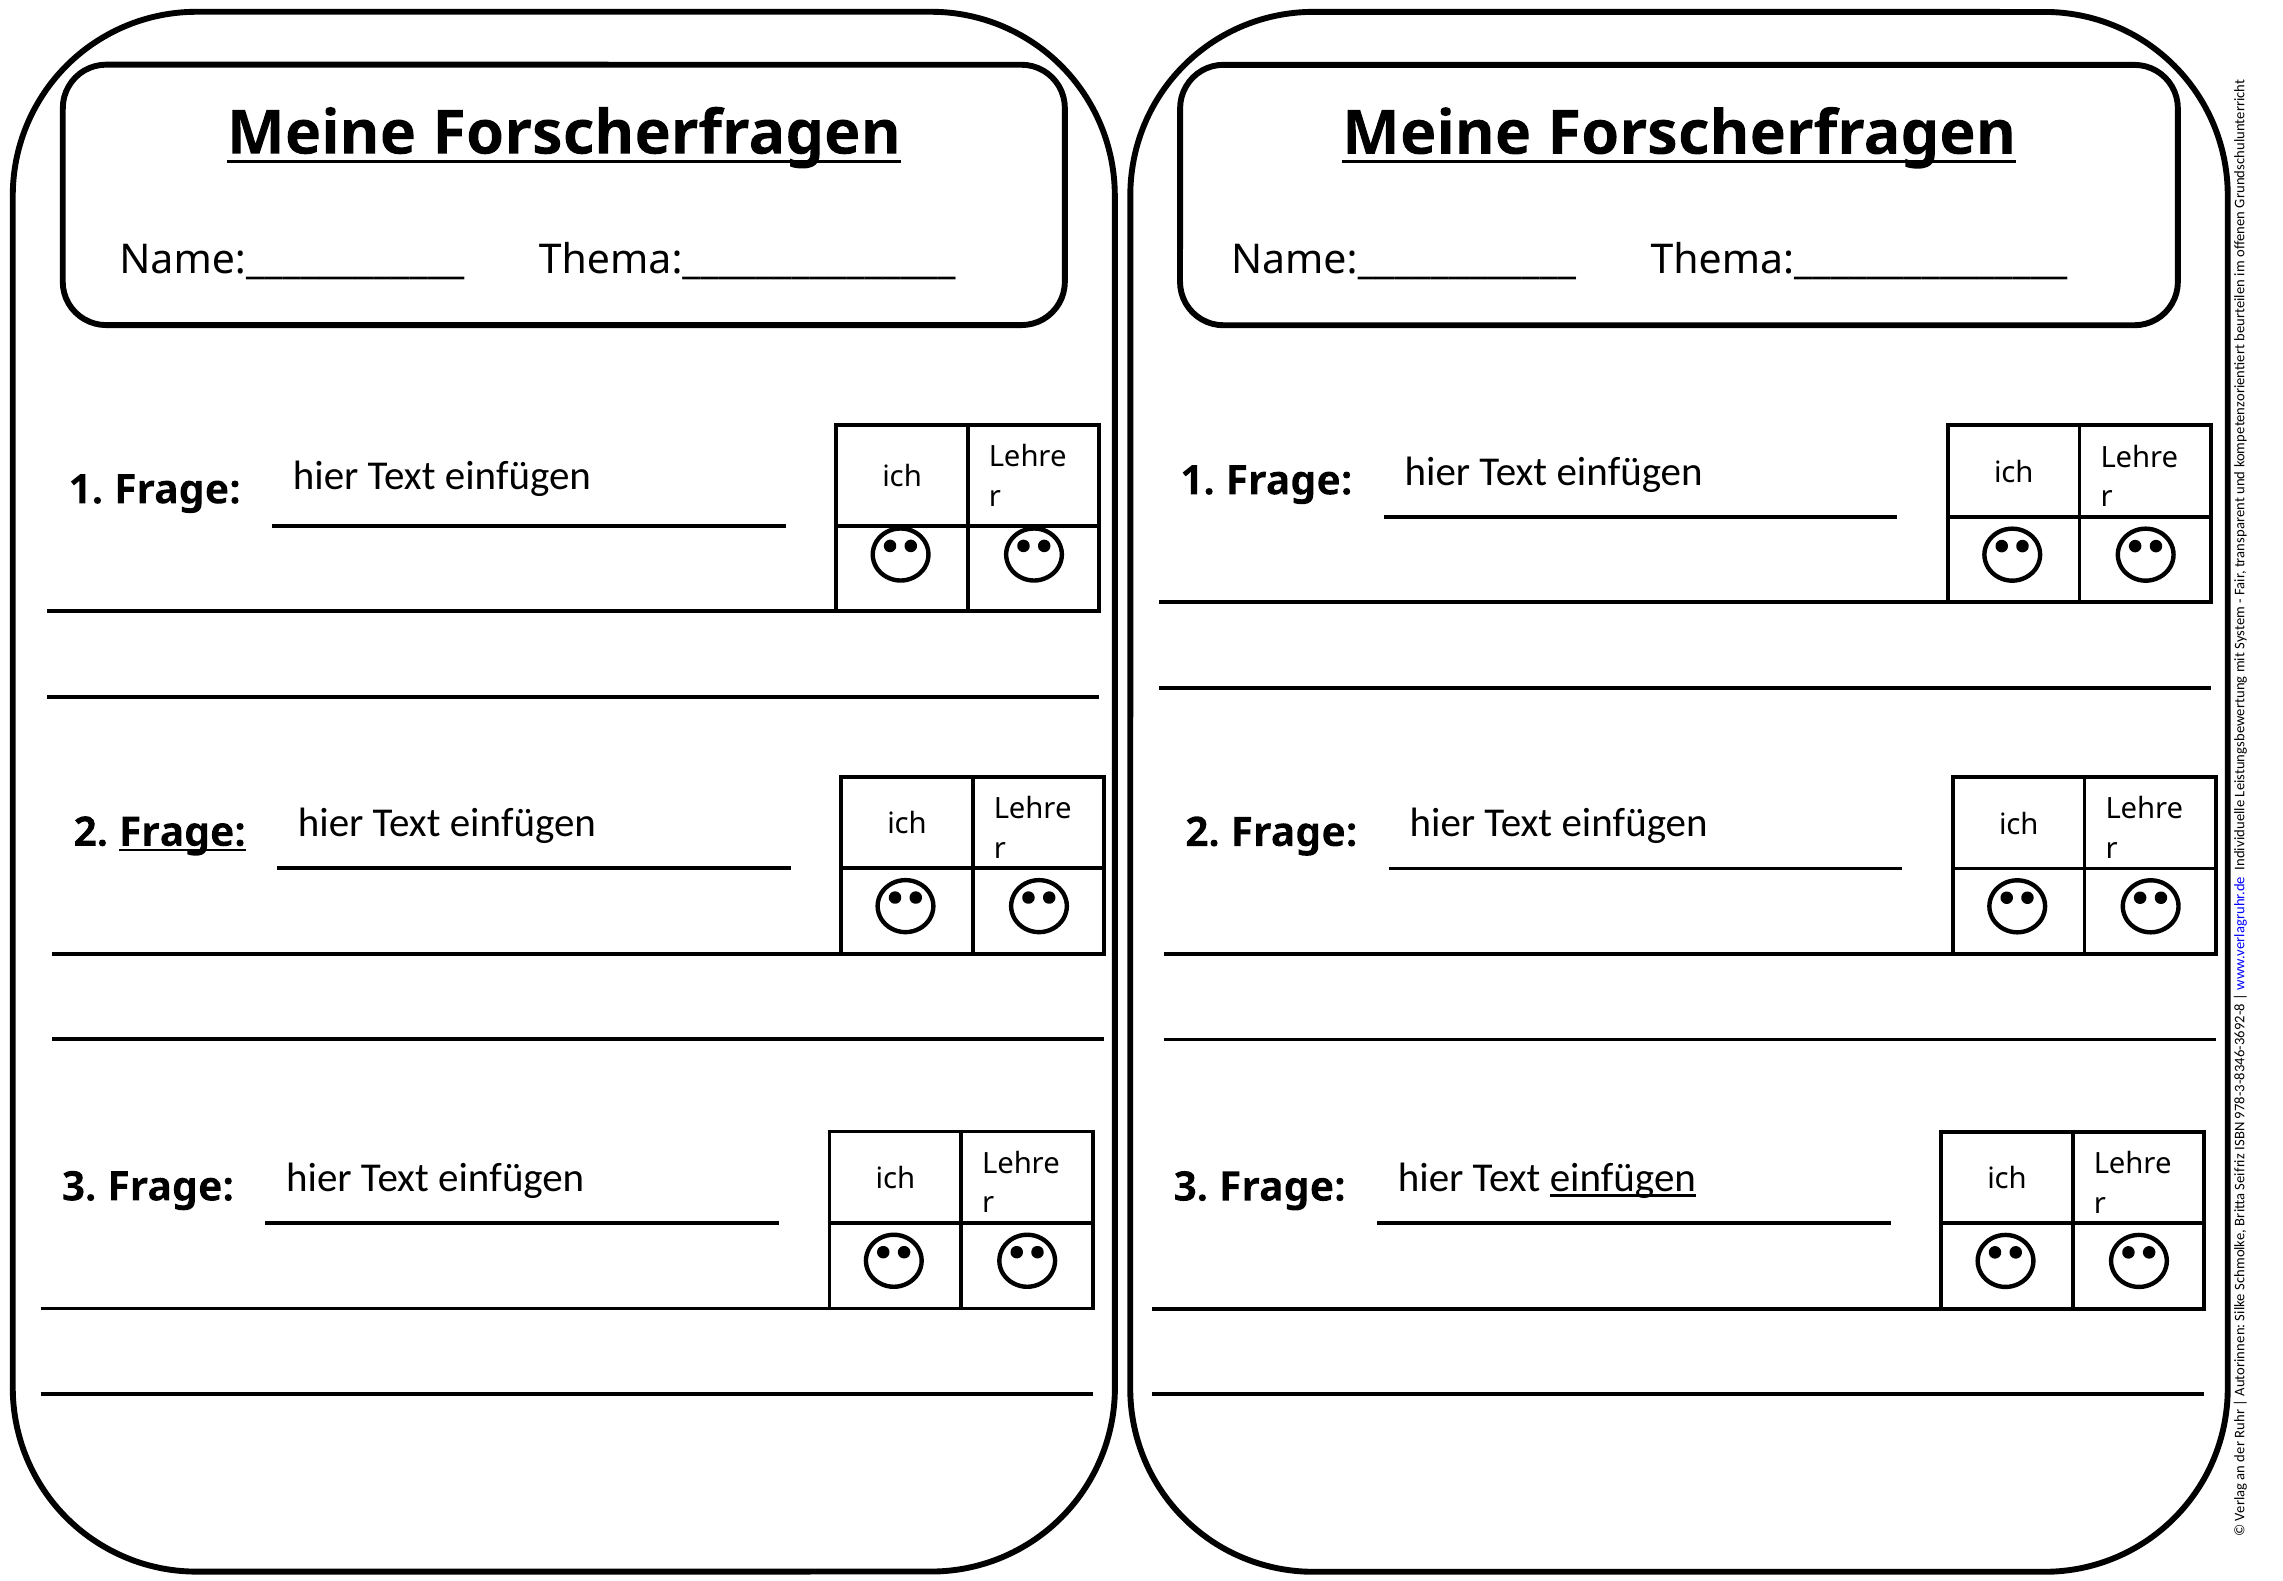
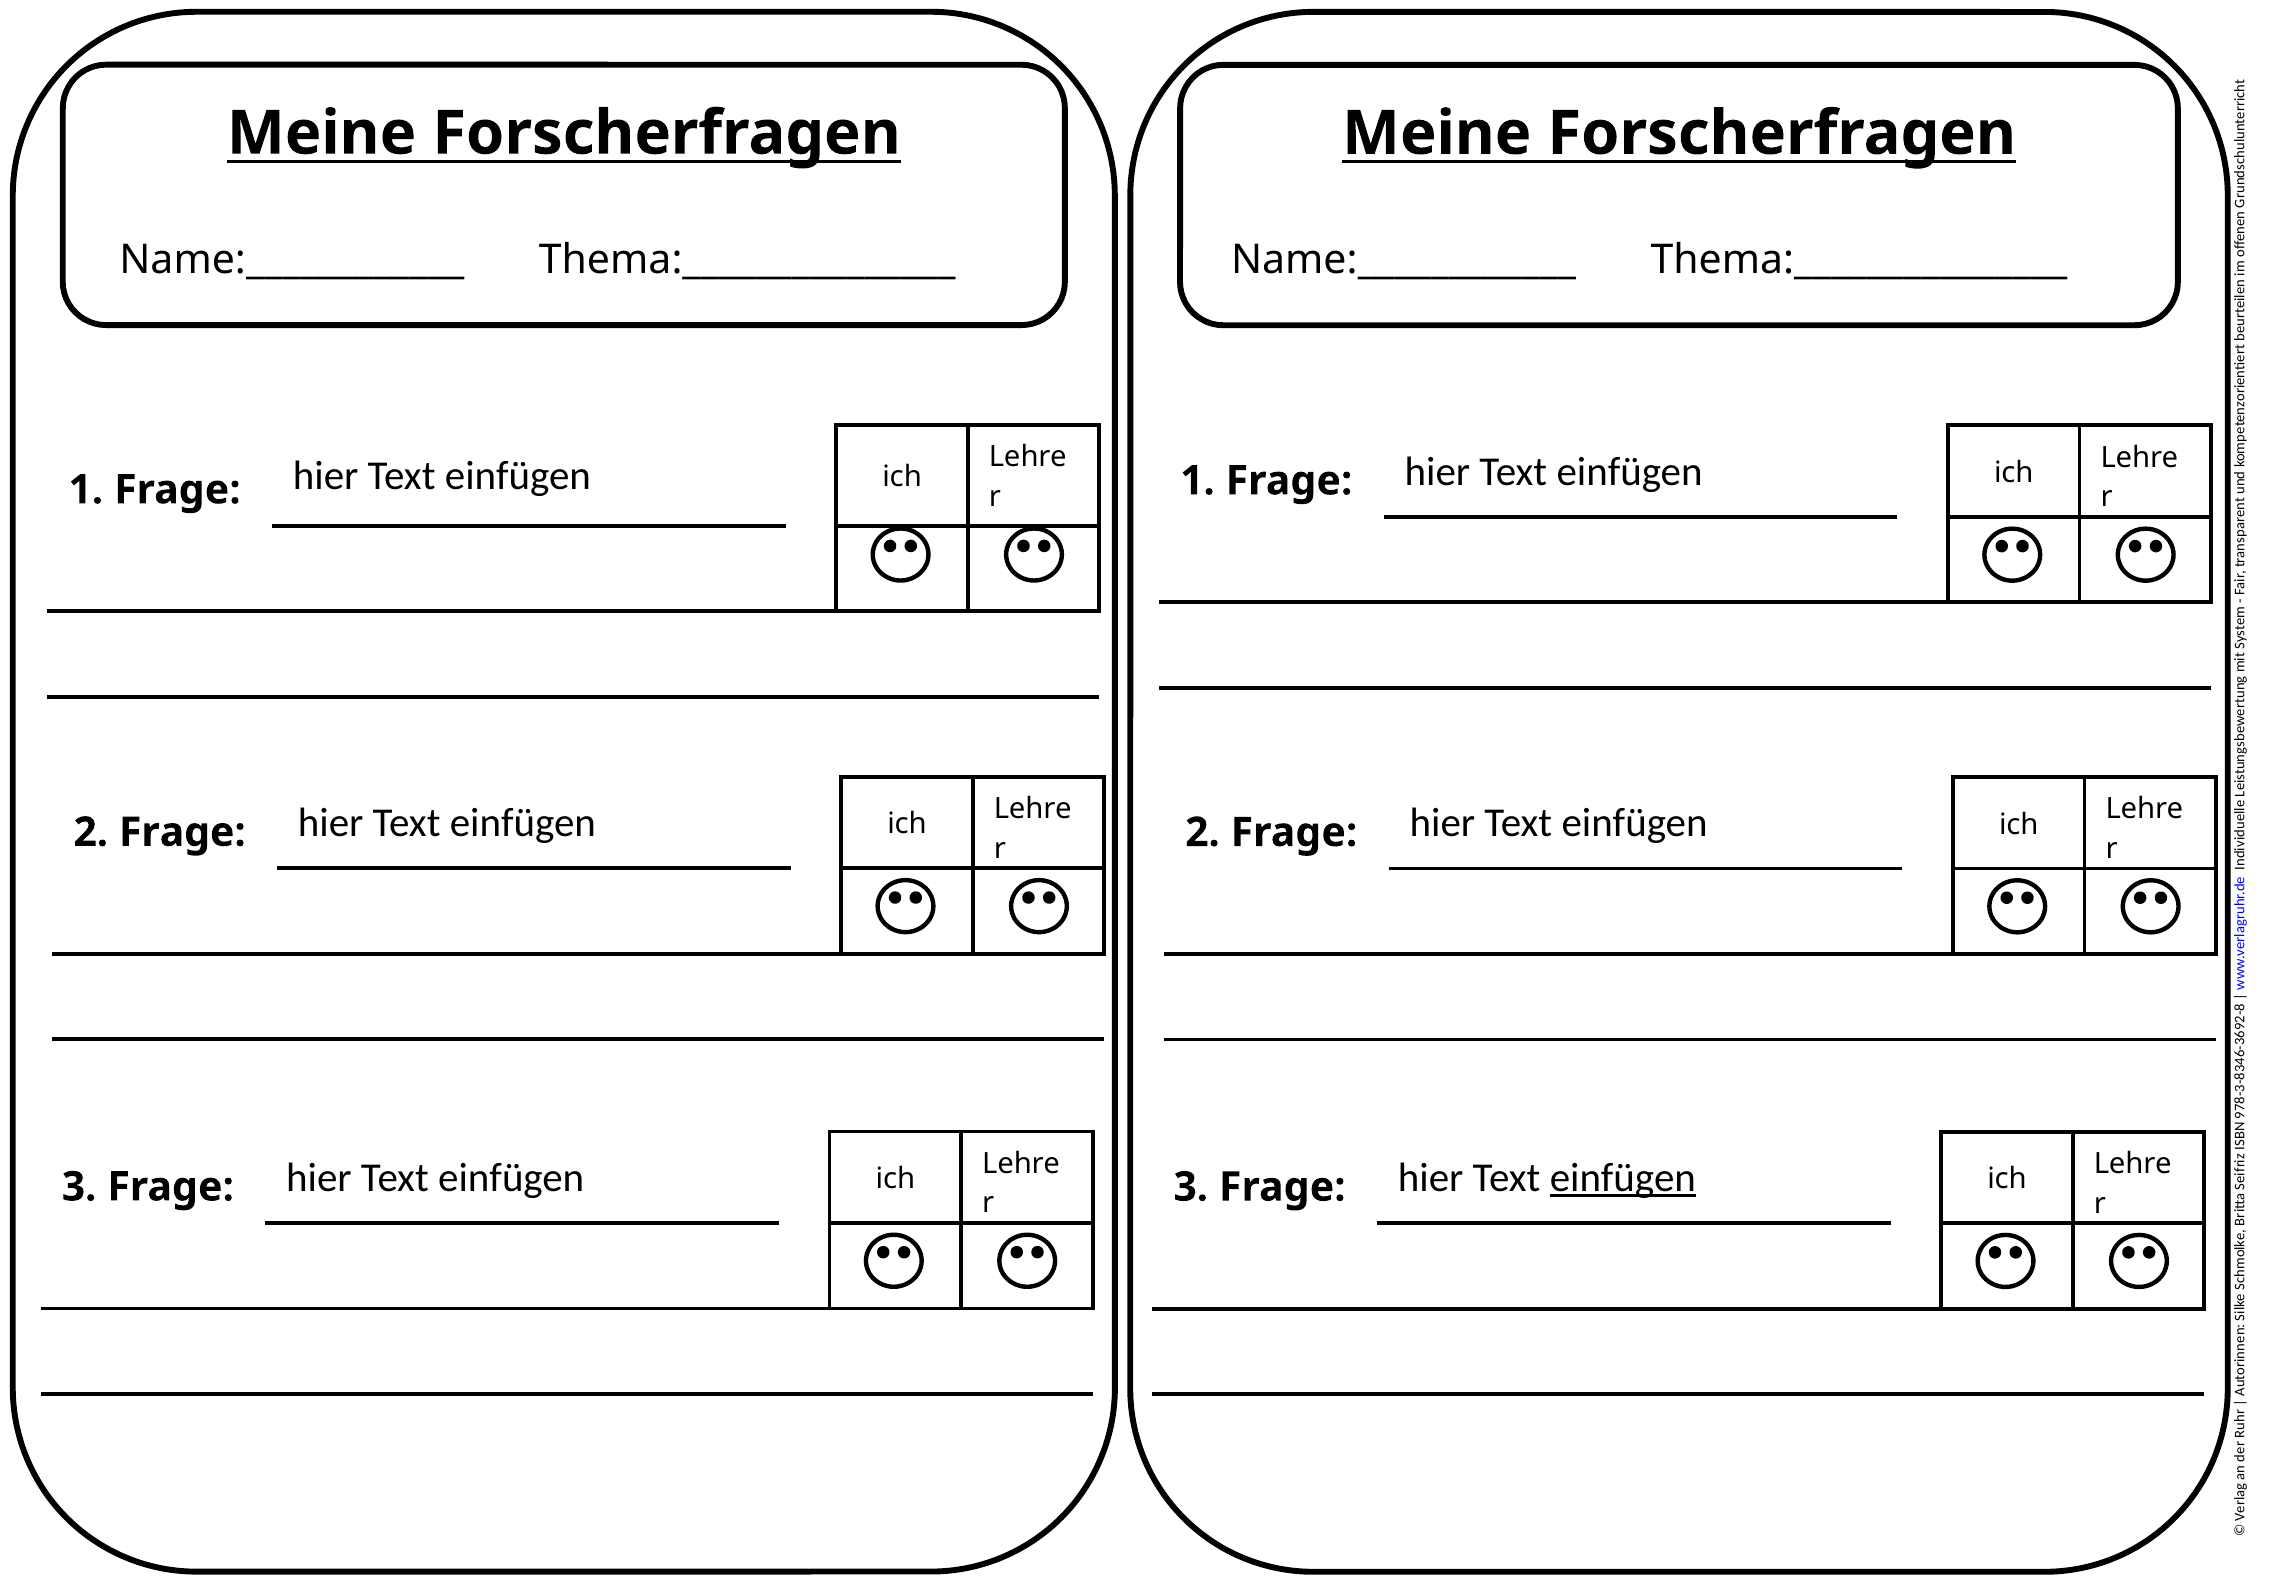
Frage at (182, 832) underline: present -> none
